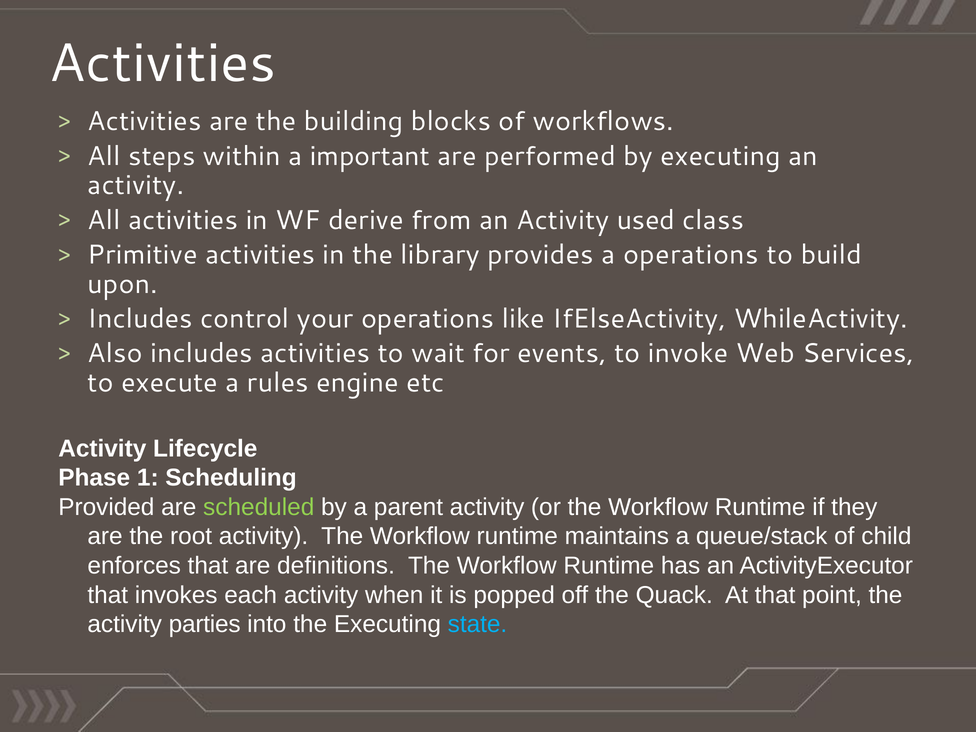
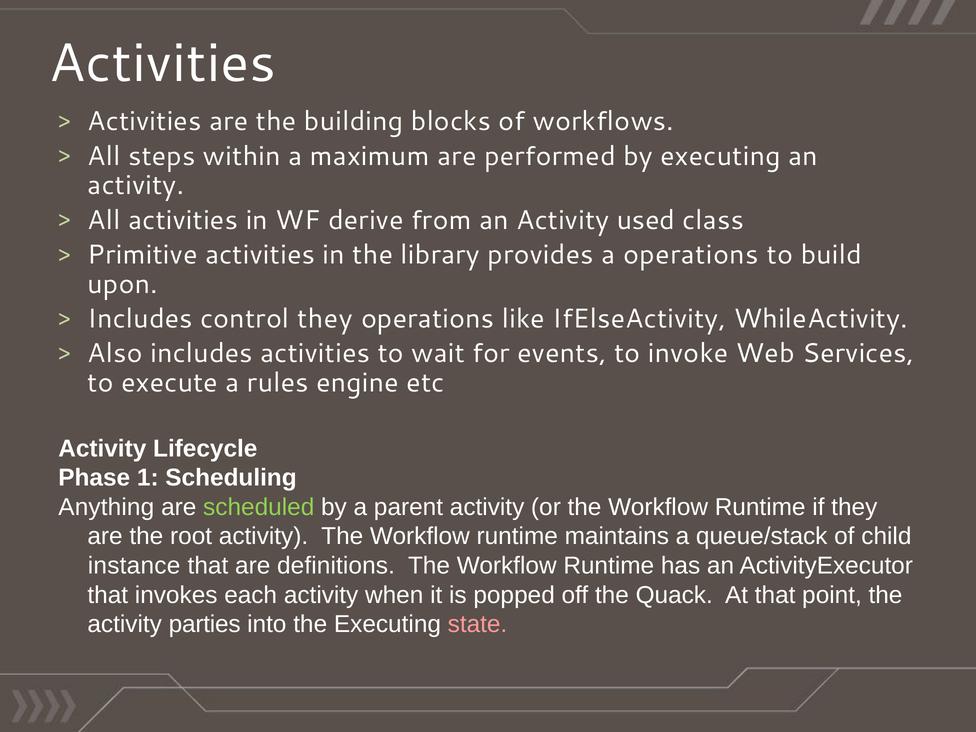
important: important -> maximum
control your: your -> they
Provided: Provided -> Anything
enforces: enforces -> instance
state colour: light blue -> pink
